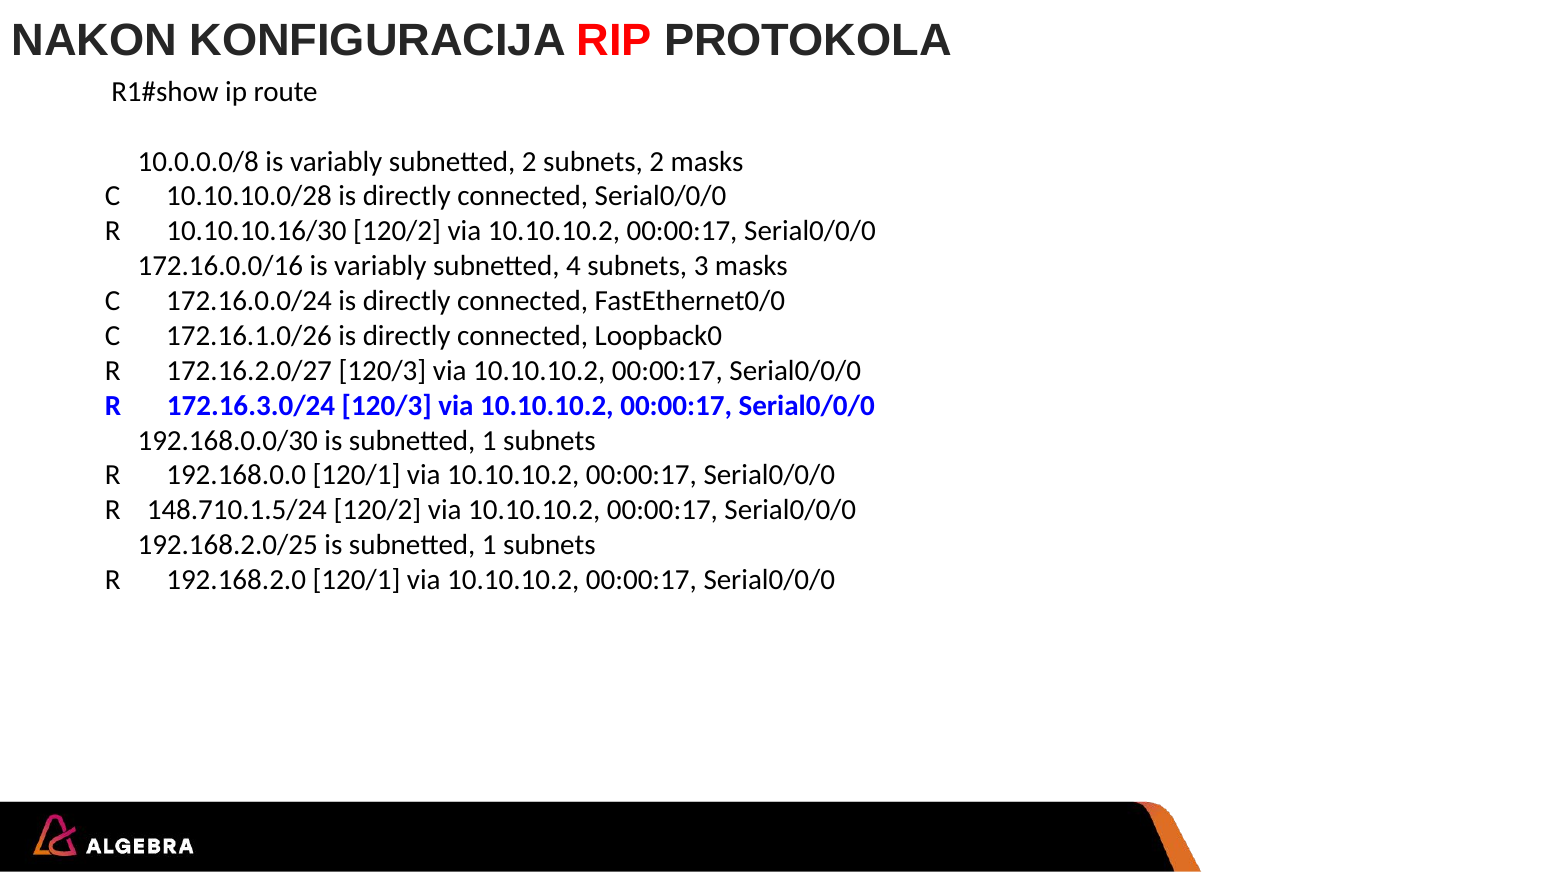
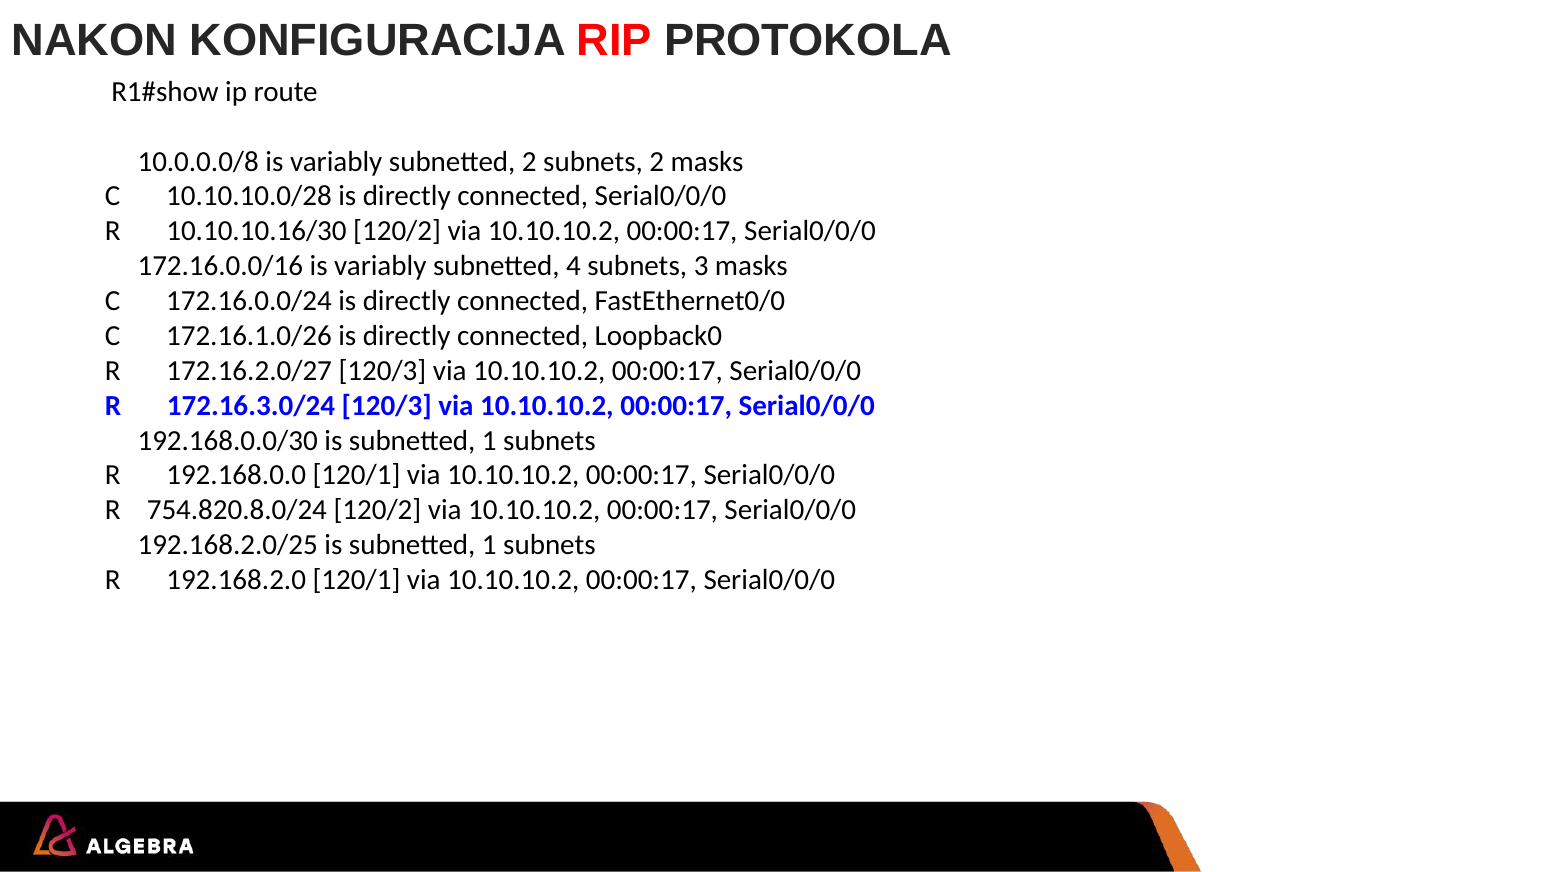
148.710.1.5/24: 148.710.1.5/24 -> 754.820.8.0/24
